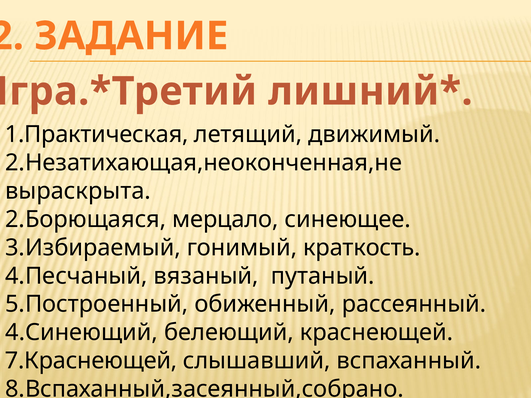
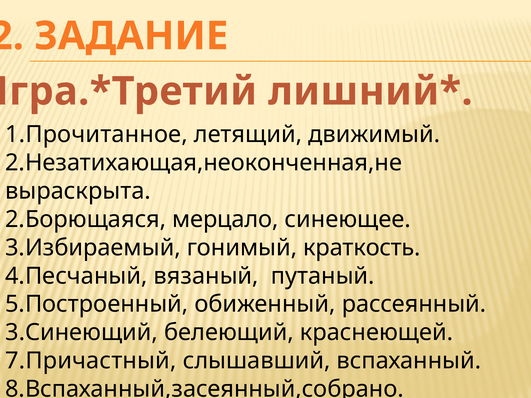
1.Практическая: 1.Практическая -> 1.Прочитанное
4.Синеющий: 4.Синеющий -> 3.Синеющий
7.Краснеющей: 7.Краснеющей -> 7.Причастный
